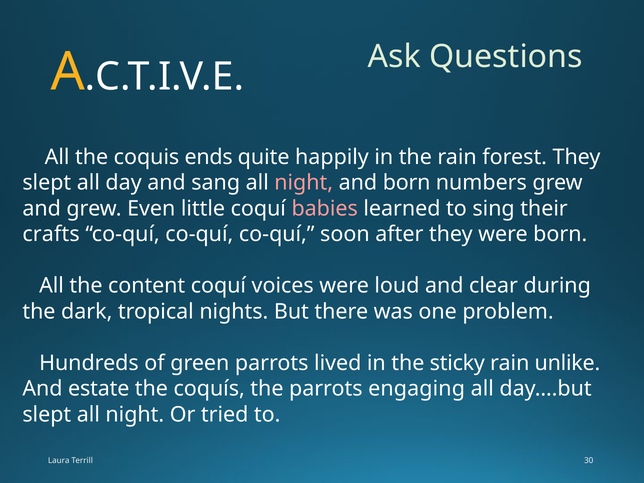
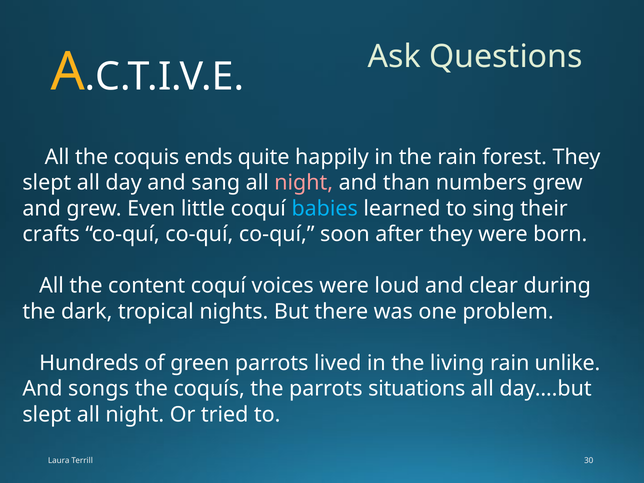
and born: born -> than
babies colour: pink -> light blue
sticky: sticky -> living
estate: estate -> songs
engaging: engaging -> situations
